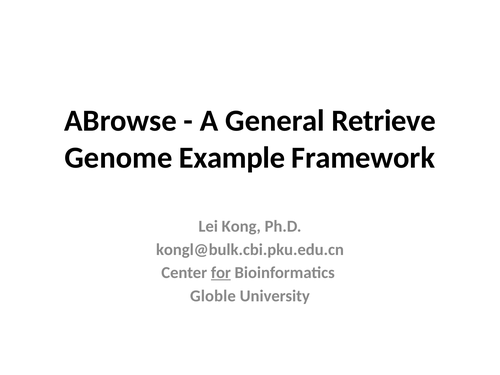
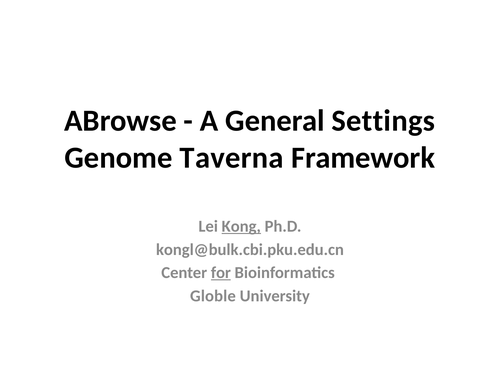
Retrieve: Retrieve -> Settings
Example: Example -> Taverna
Kong underline: none -> present
